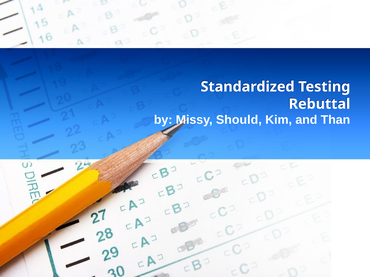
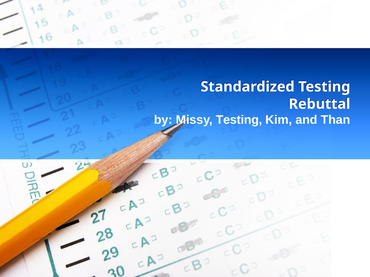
Missy Should: Should -> Testing
